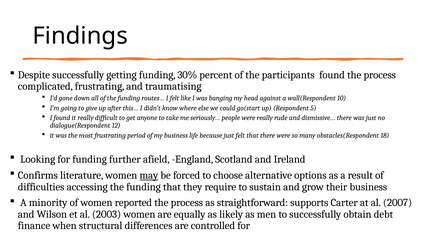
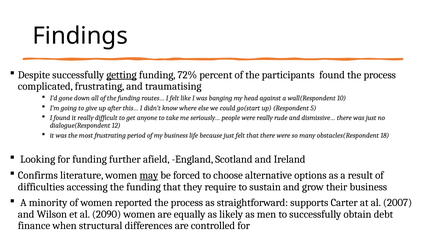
getting underline: none -> present
30%: 30% -> 72%
2003: 2003 -> 2090
